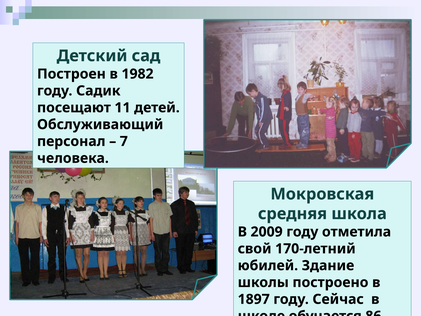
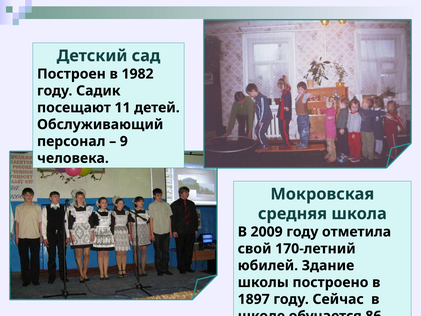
7: 7 -> 9
